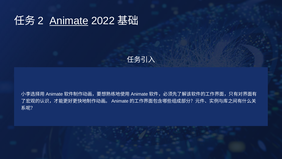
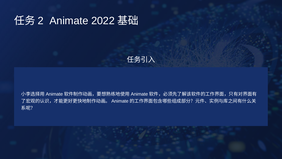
Animate underline: present -> none
